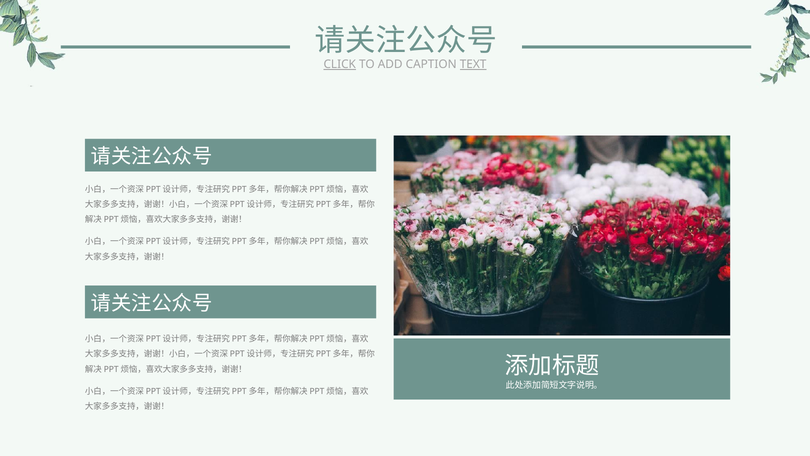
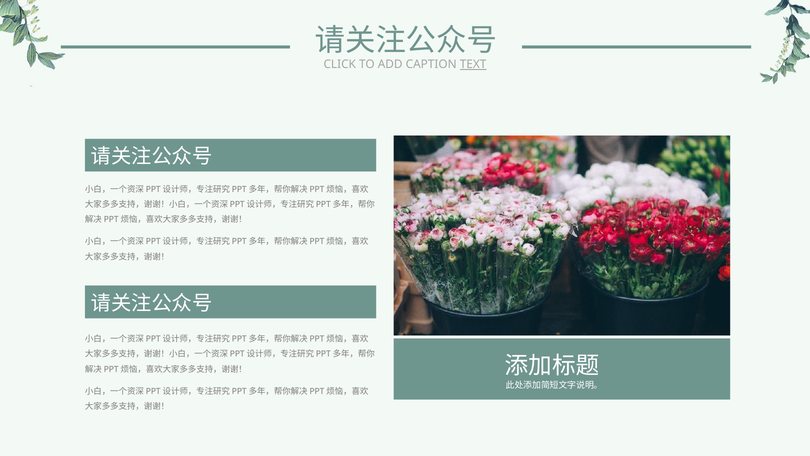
CLICK underline: present -> none
